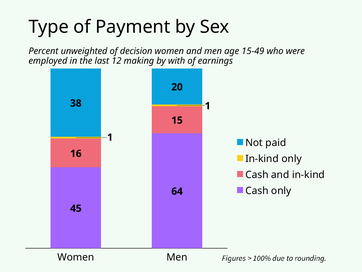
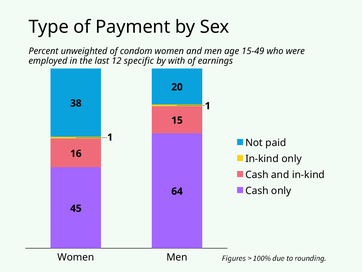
decision: decision -> condom
making: making -> specific
